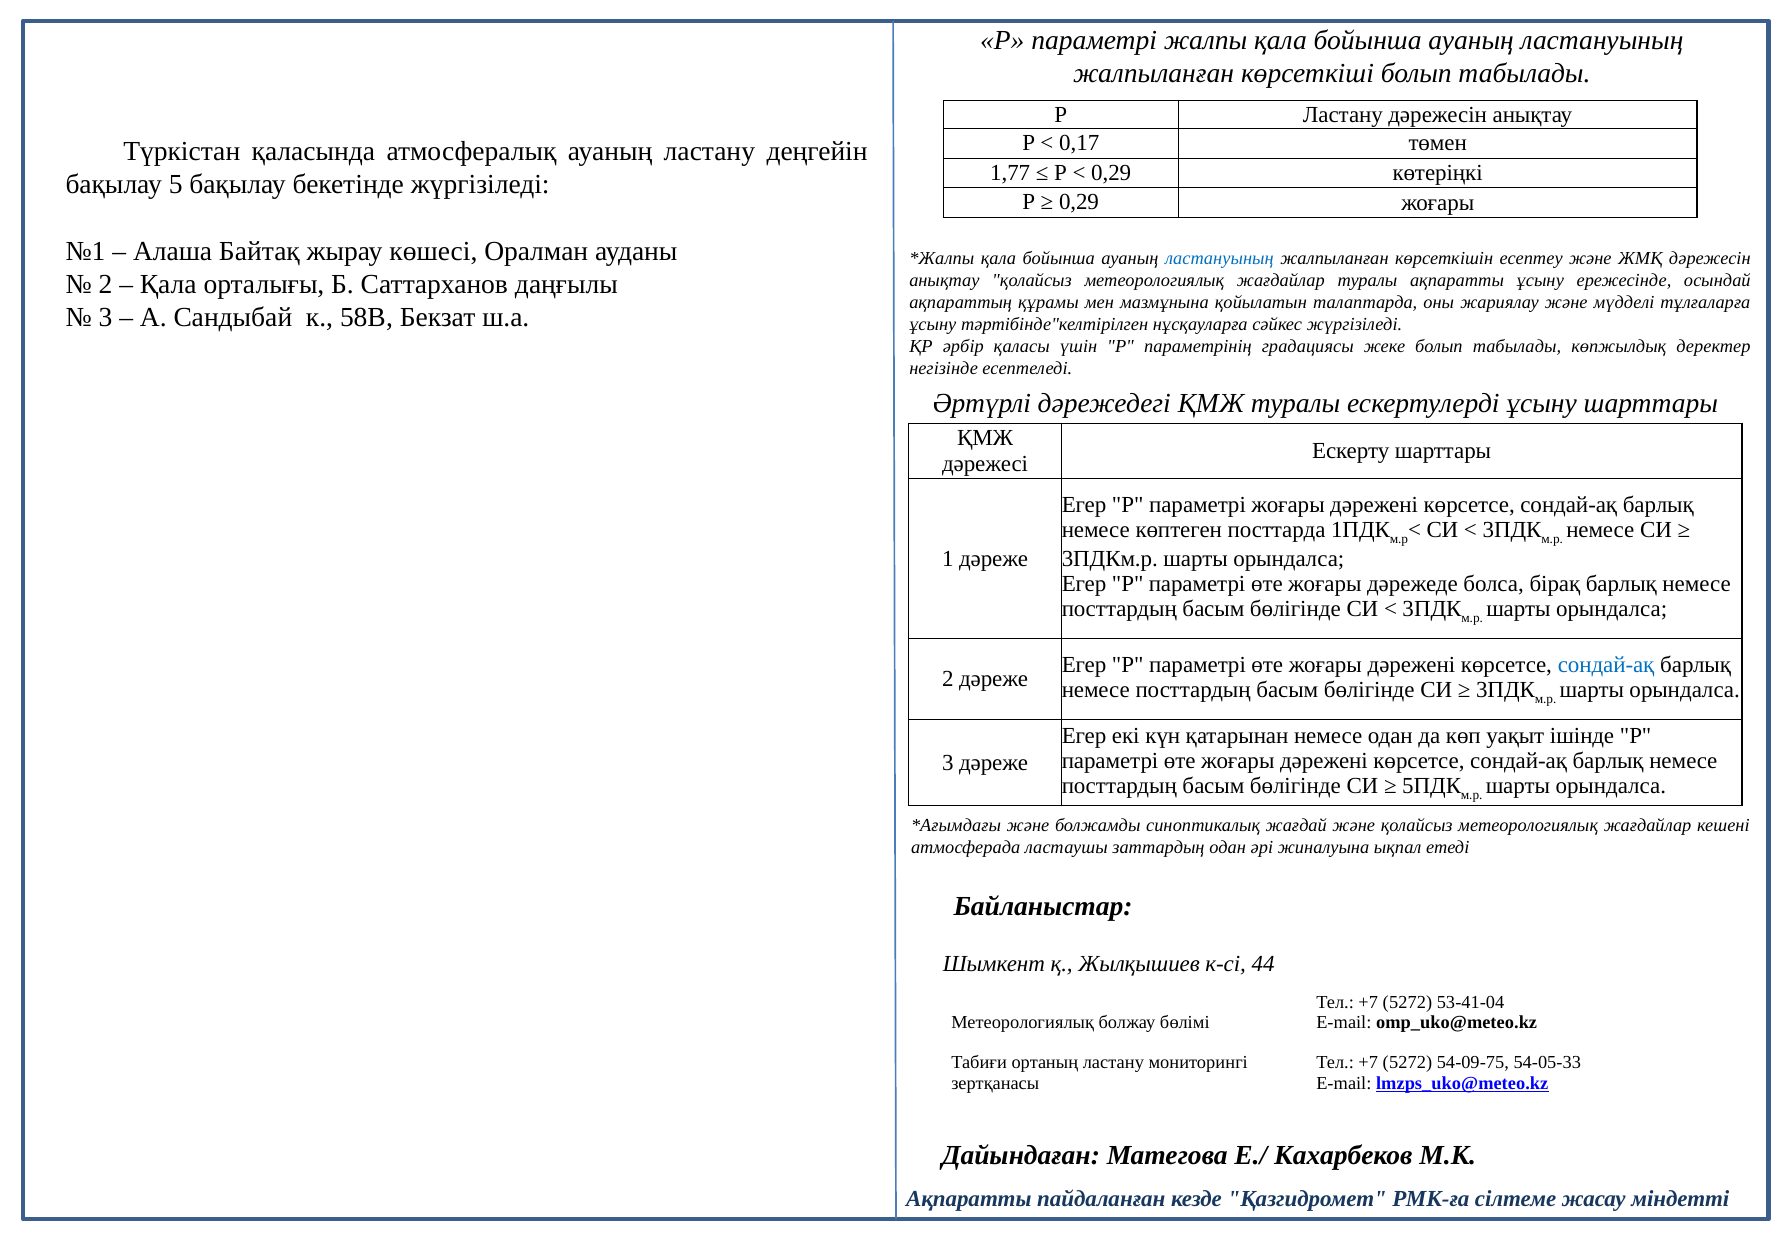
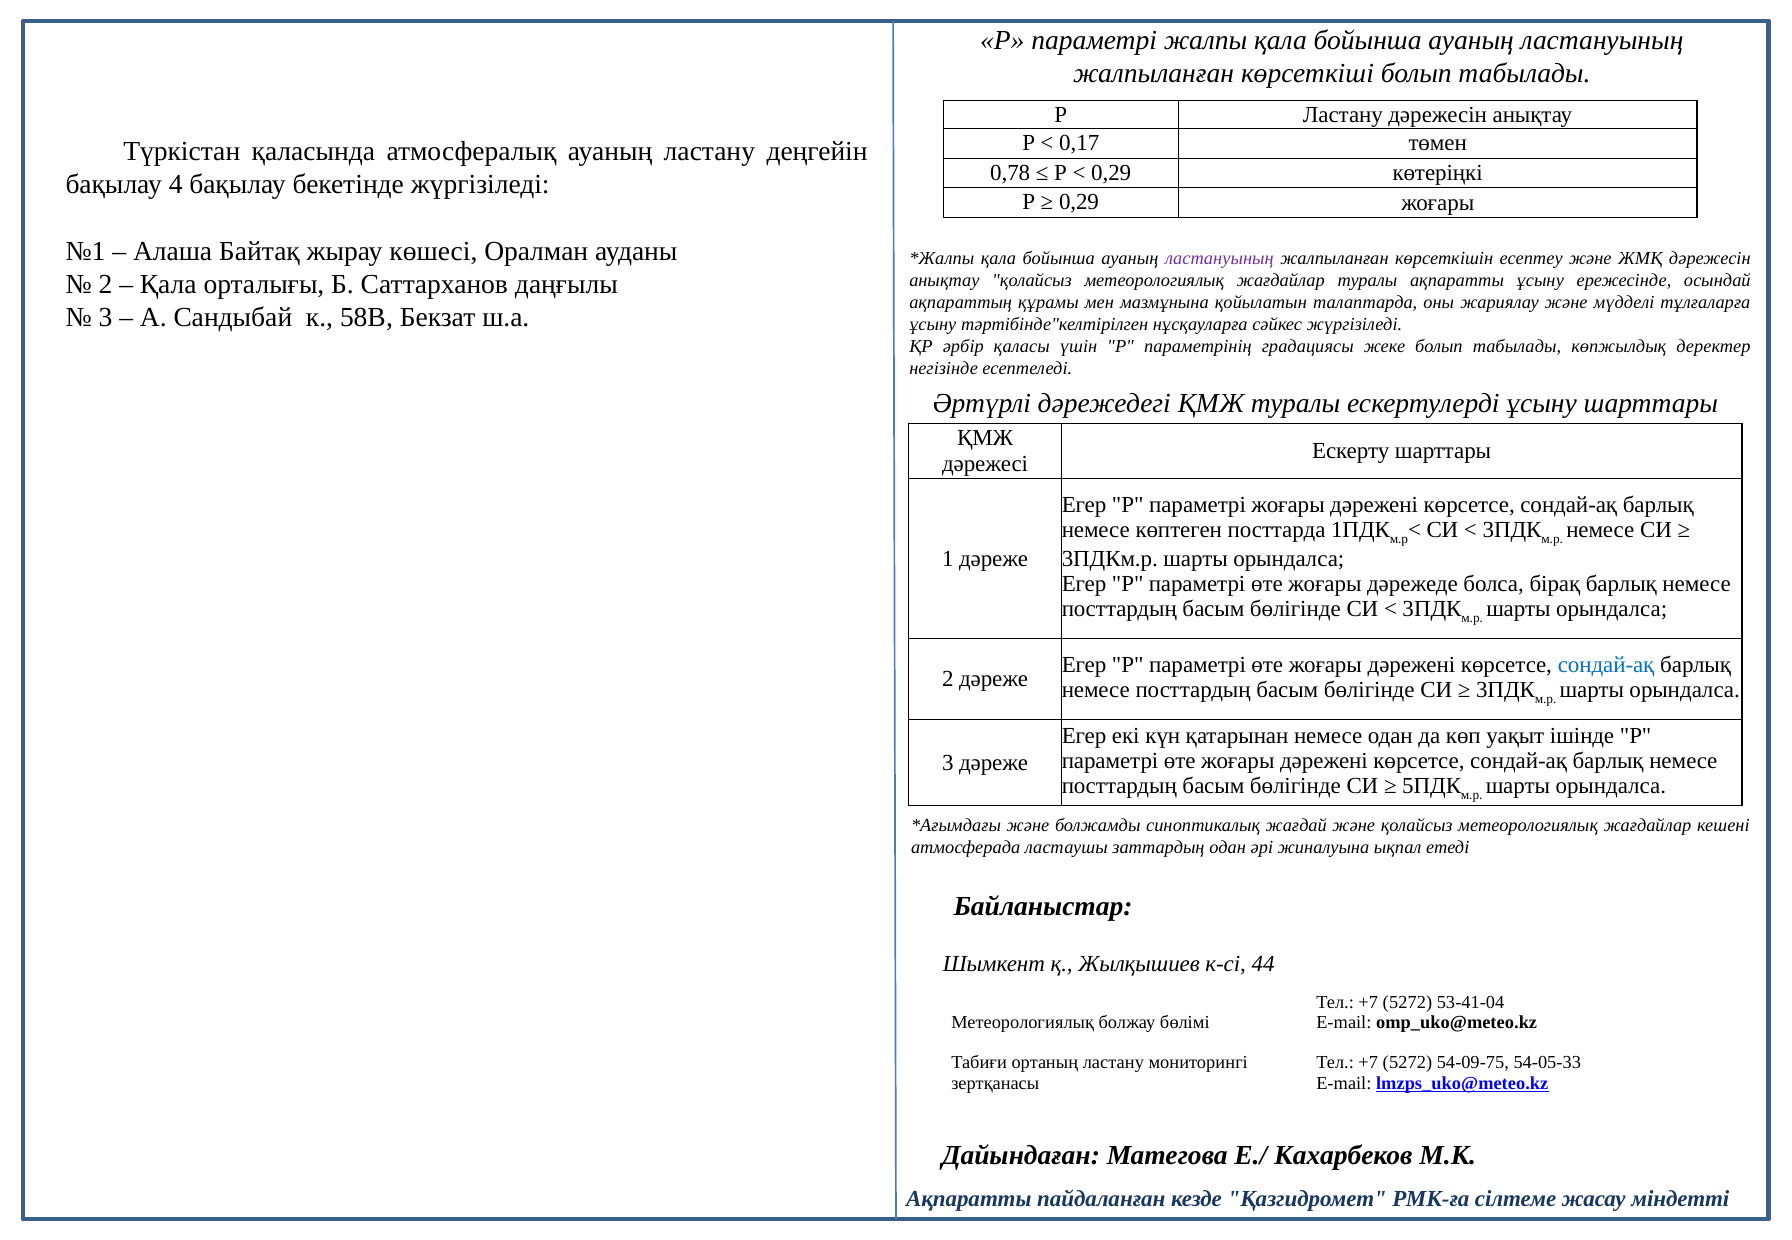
1,77: 1,77 -> 0,78
5: 5 -> 4
ластануының at (1219, 259) colour: blue -> purple
